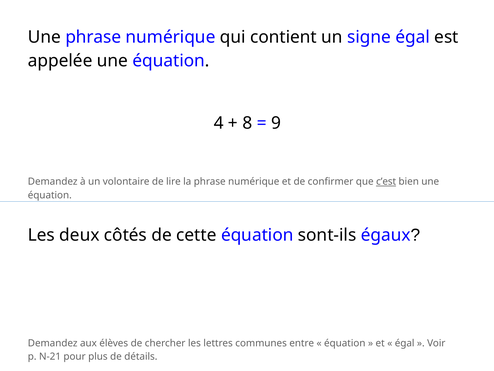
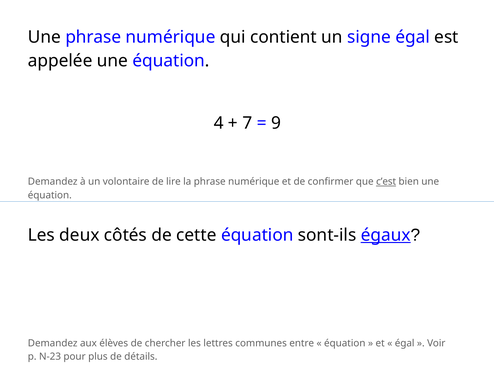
8: 8 -> 7
égaux underline: none -> present
N-21: N-21 -> N-23
